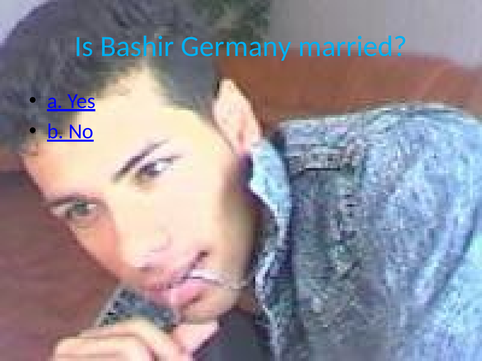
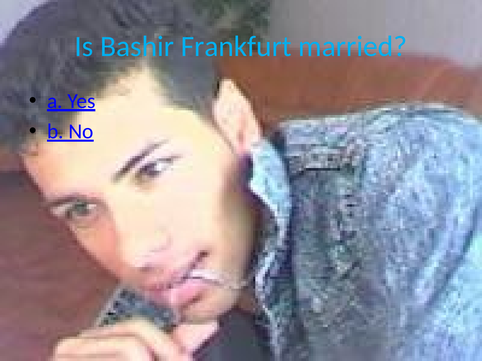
Germany: Germany -> Frankfurt
